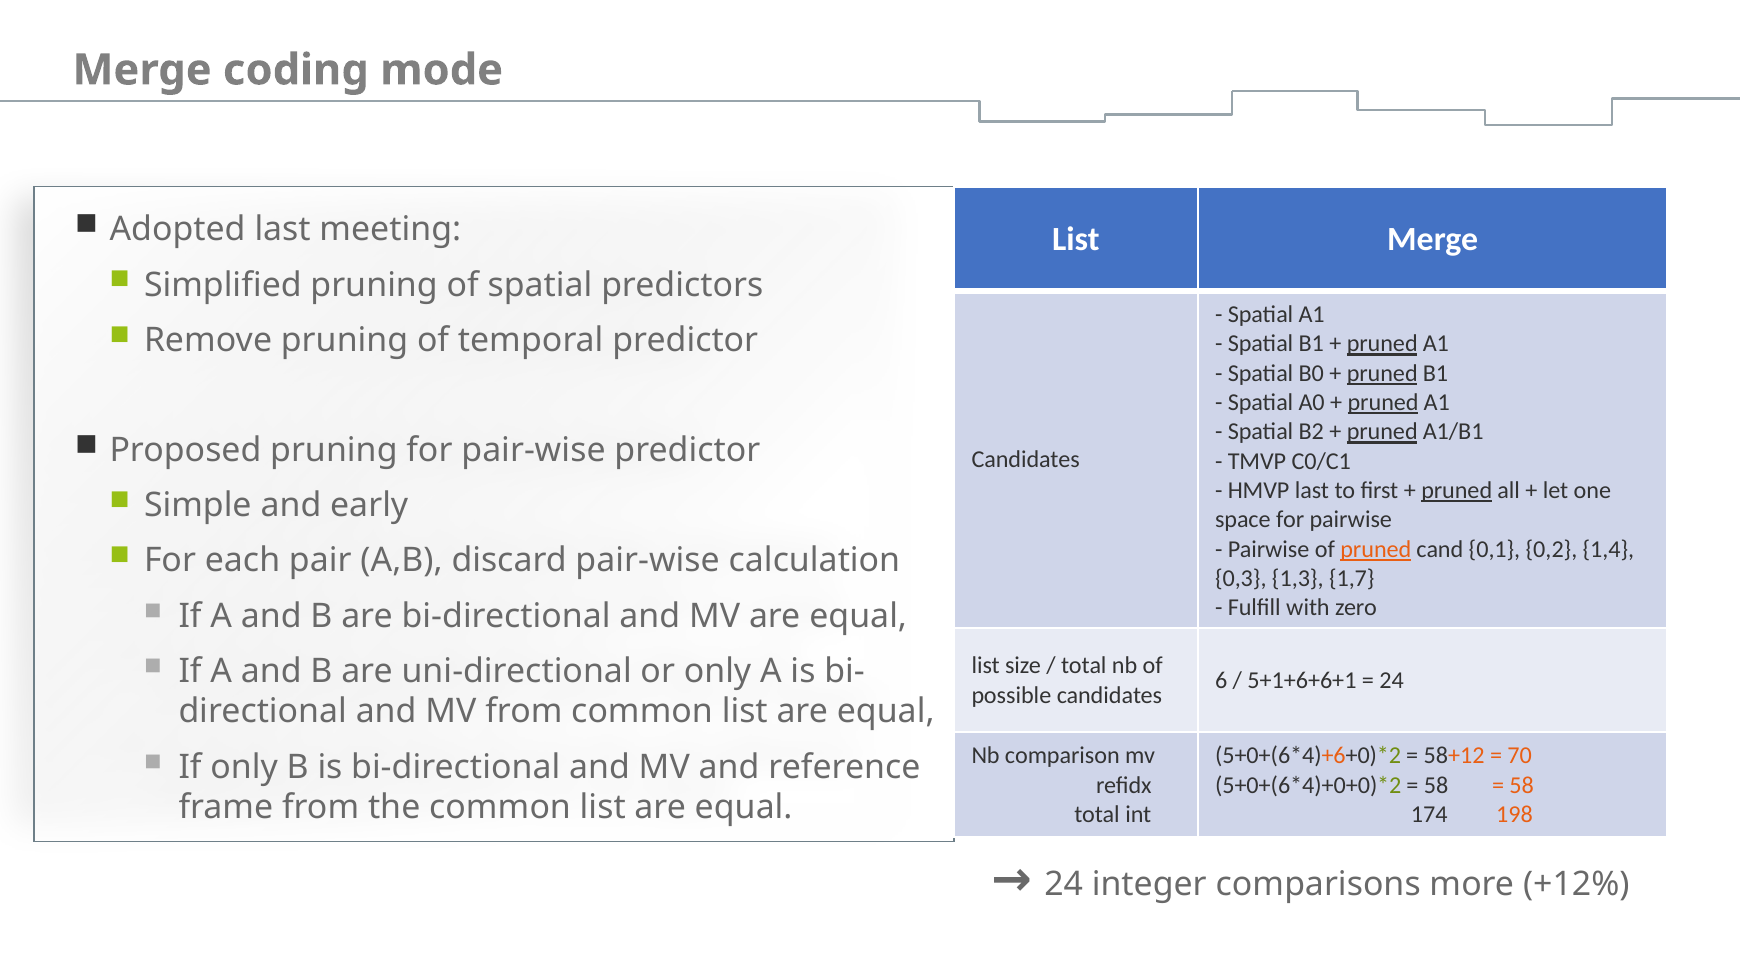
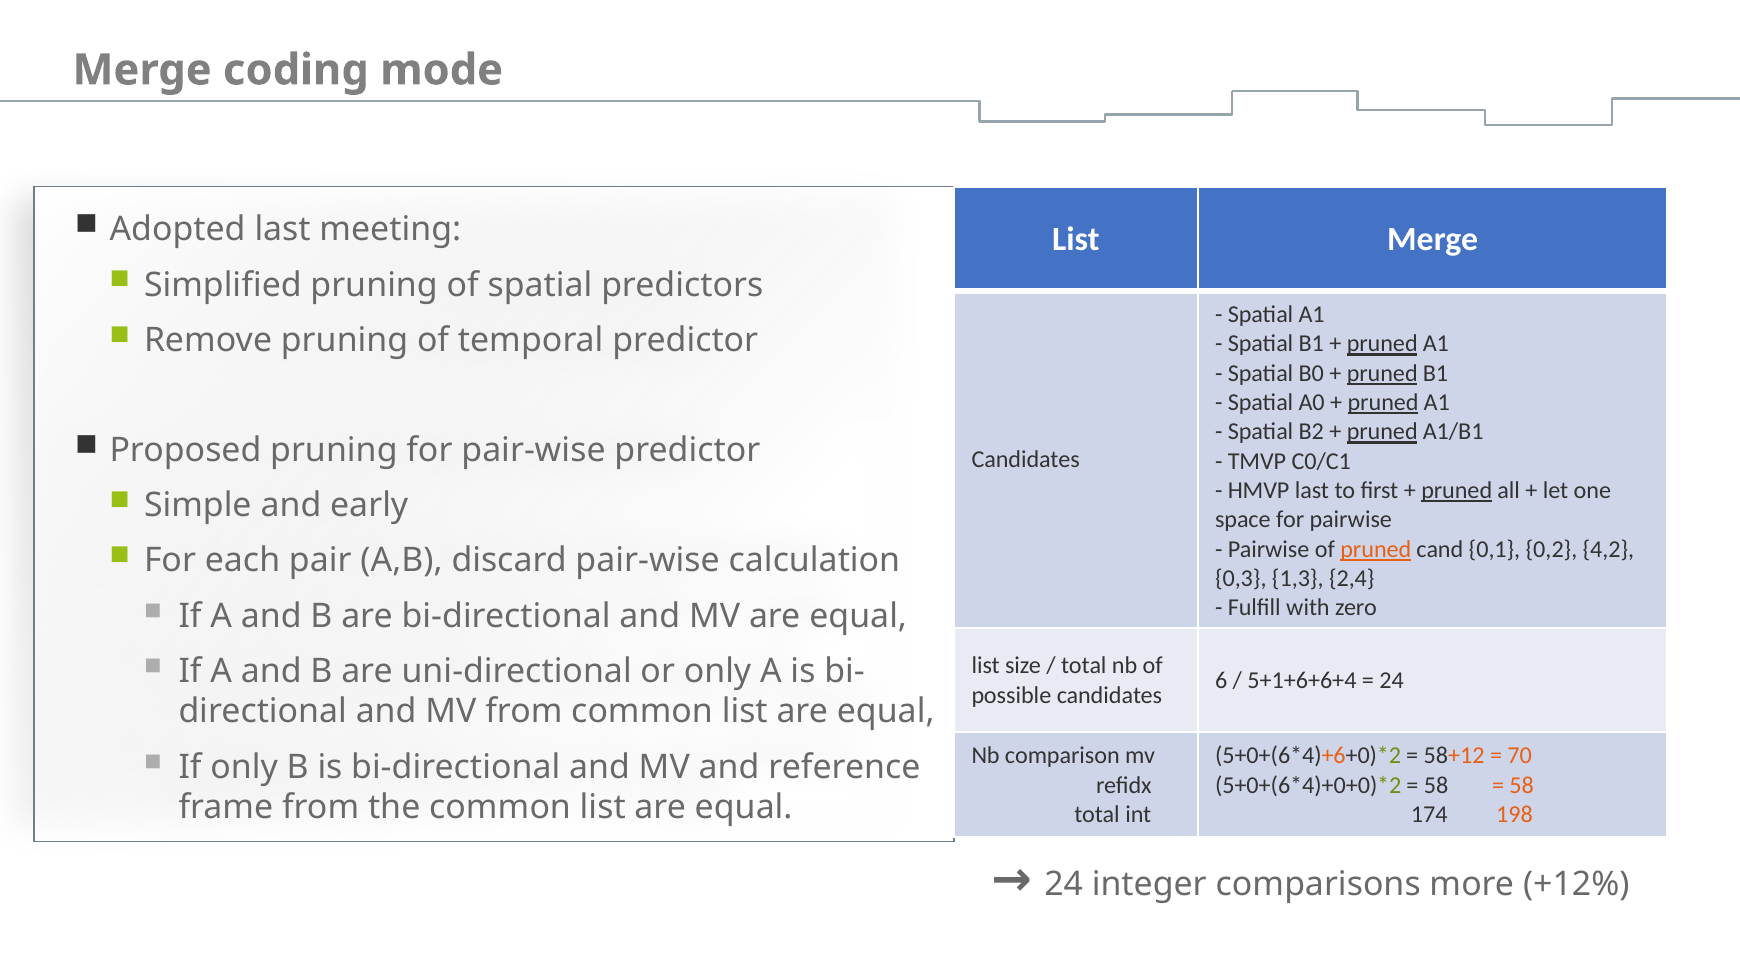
1,4: 1,4 -> 4,2
1,7: 1,7 -> 2,4
5+1+6+6+1: 5+1+6+6+1 -> 5+1+6+6+4
